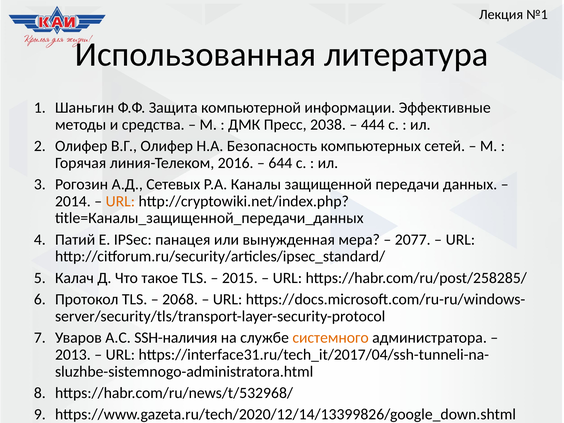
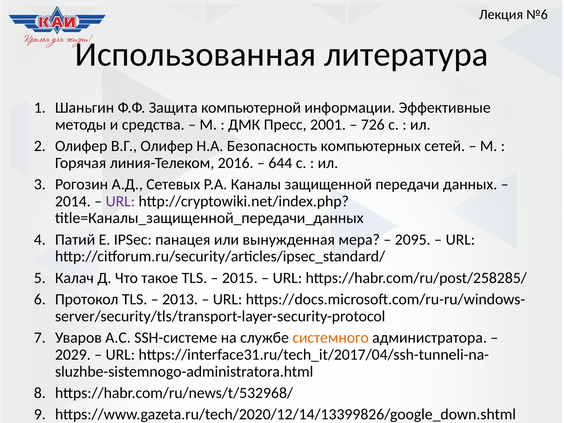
№1: №1 -> №6
2038: 2038 -> 2001
444: 444 -> 726
URL at (120, 201) colour: orange -> purple
2077: 2077 -> 2095
2068: 2068 -> 2013
SSH-наличия: SSH-наличия -> SSH-системе
2013: 2013 -> 2029
